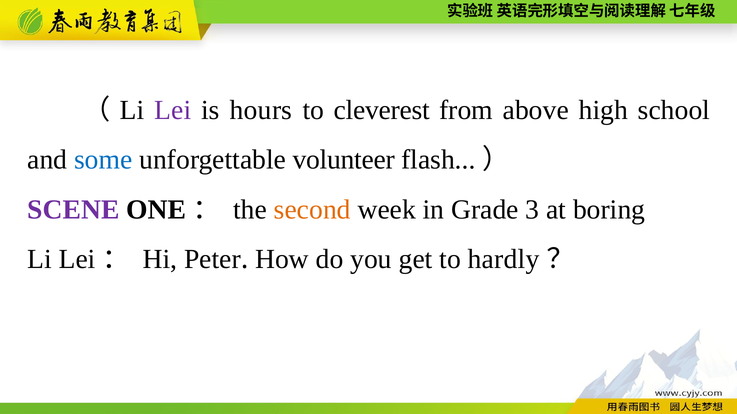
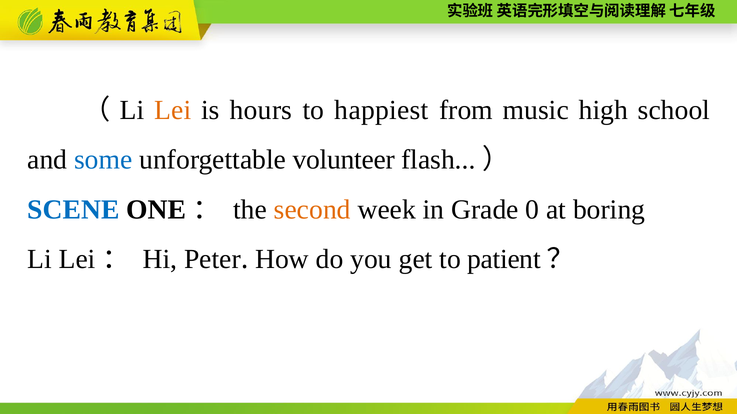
Lei at (173, 110) colour: purple -> orange
cleverest: cleverest -> happiest
above: above -> music
SCENE colour: purple -> blue
3: 3 -> 0
hardly: hardly -> patient
